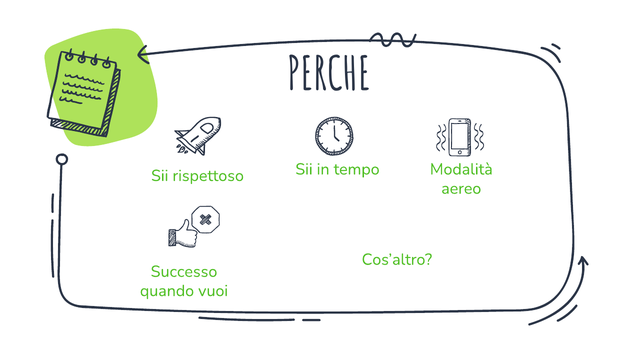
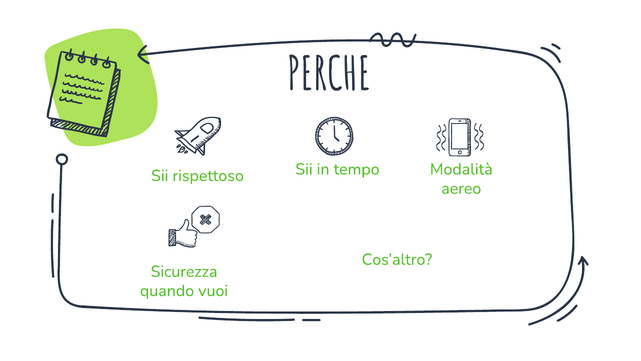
Successo: Successo -> Sicurezza
